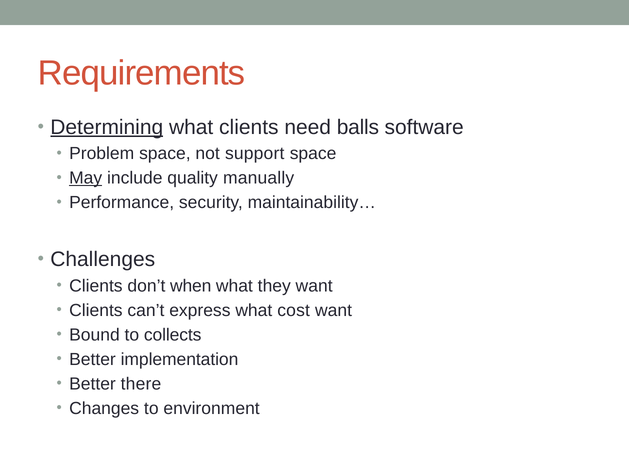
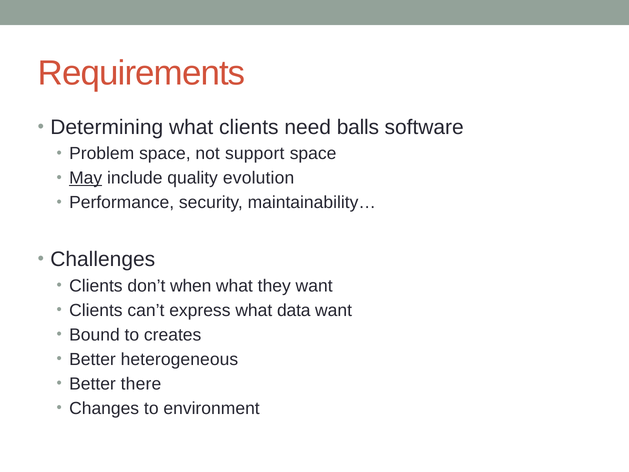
Determining underline: present -> none
manually: manually -> evolution
cost: cost -> data
collects: collects -> creates
implementation: implementation -> heterogeneous
